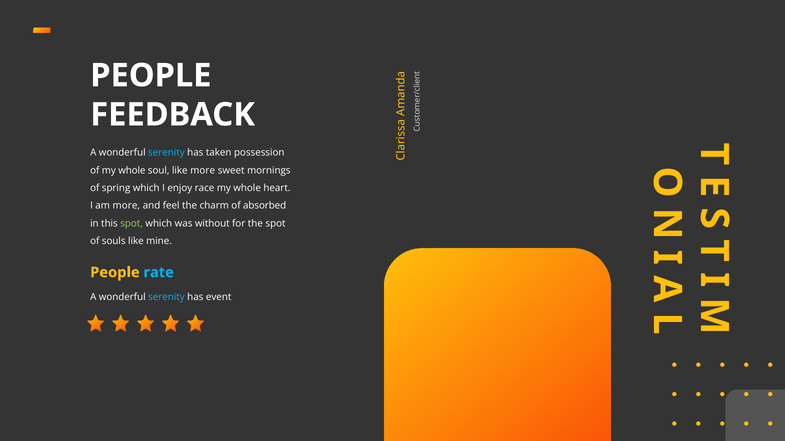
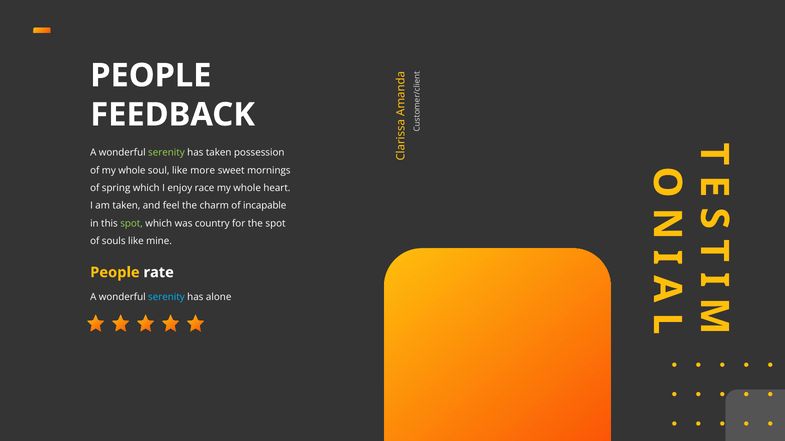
serenity at (166, 153) colour: light blue -> light green
am more: more -> taken
absorbed: absorbed -> incapable
without: without -> country
rate colour: light blue -> white
event: event -> alone
